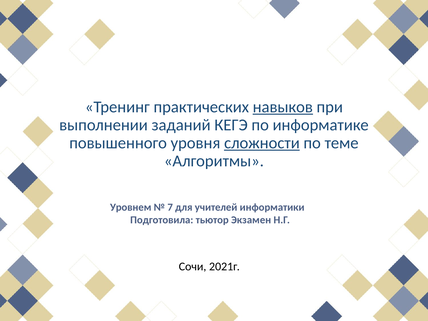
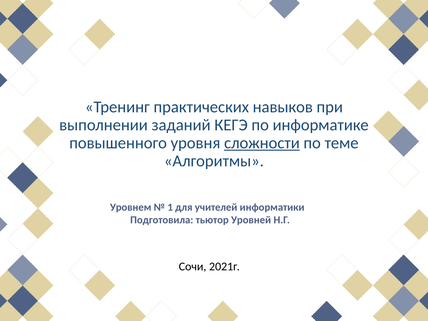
навыков underline: present -> none
7: 7 -> 1
Экзамен: Экзамен -> Уровней
